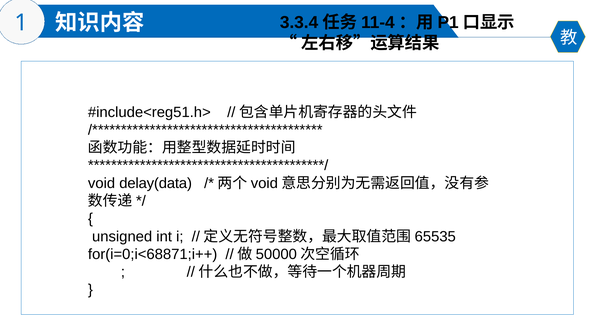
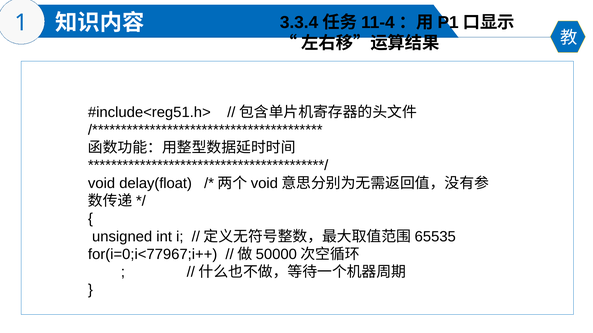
delay(data: delay(data -> delay(float
for(i=0;i<68871;i++: for(i=0;i<68871;i++ -> for(i=0;i<77967;i++
